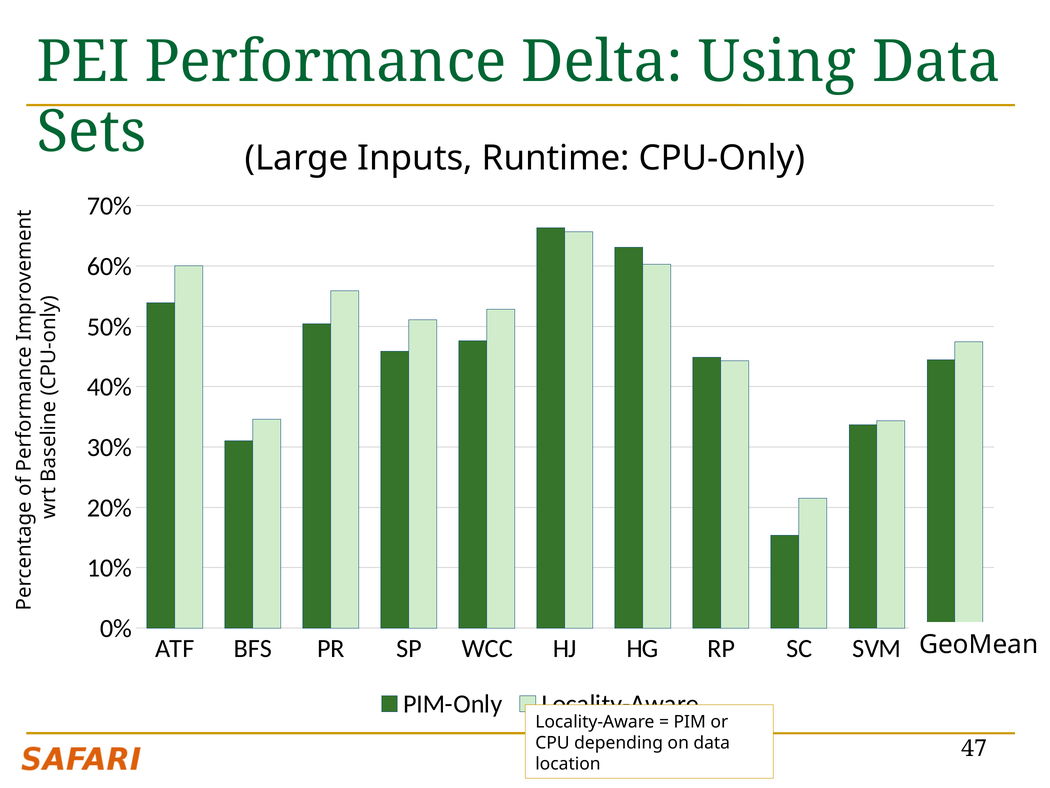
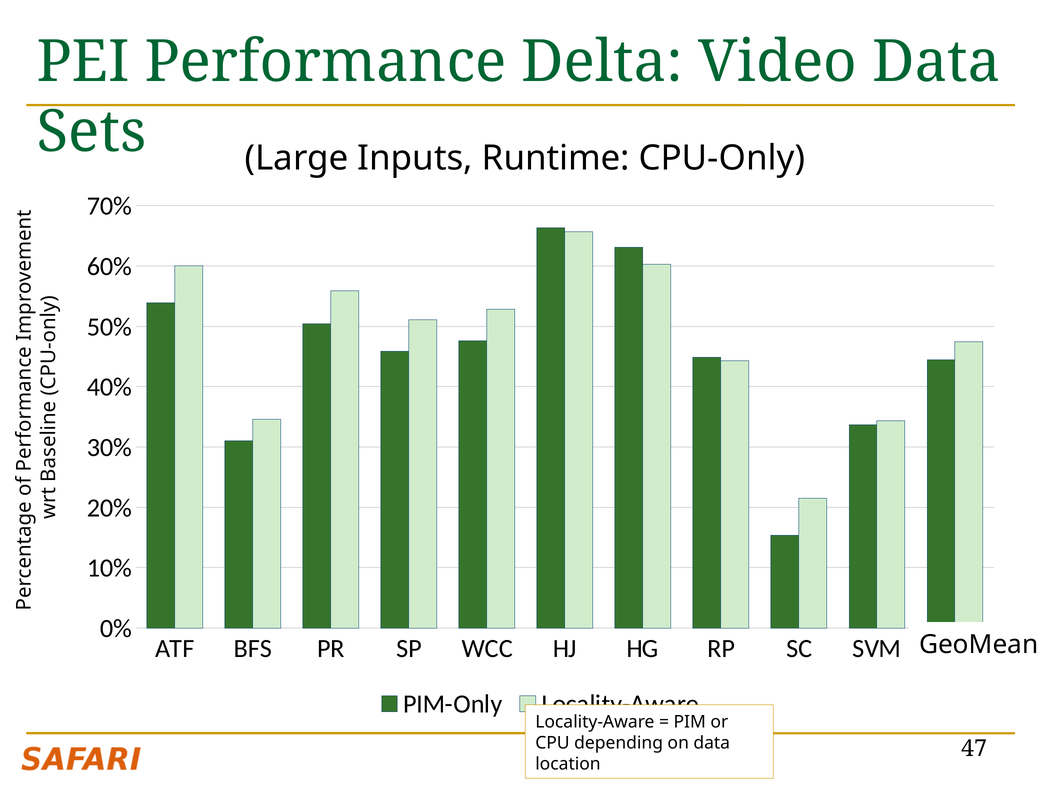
Using: Using -> Video
